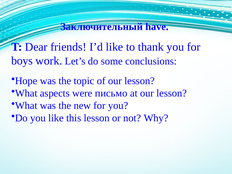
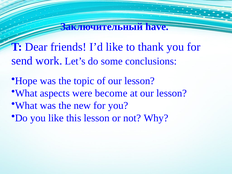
boys: boys -> send
письмо: письмо -> become
